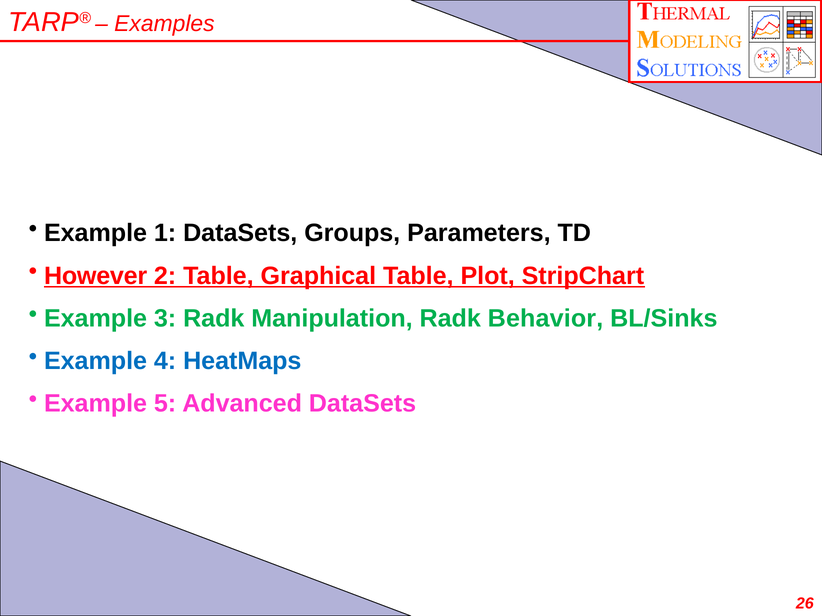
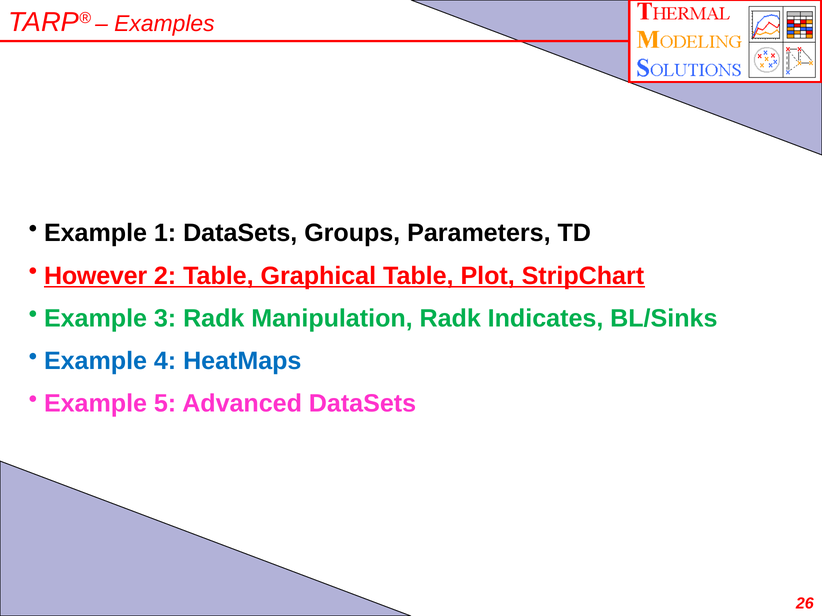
Behavior: Behavior -> Indicates
